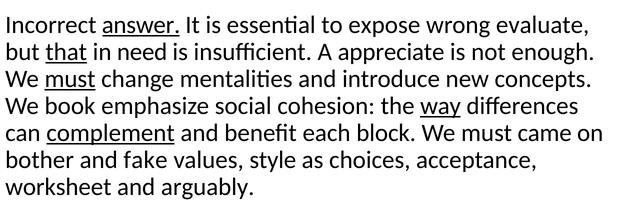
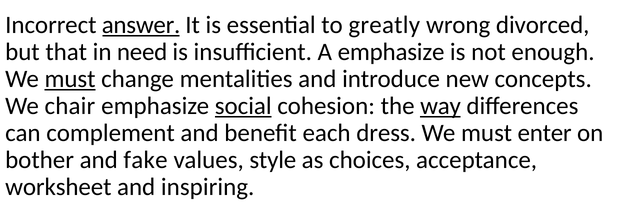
expose: expose -> greatly
evaluate: evaluate -> divorced
that underline: present -> none
A appreciate: appreciate -> emphasize
book: book -> chair
social underline: none -> present
complement underline: present -> none
block: block -> dress
came: came -> enter
arguably: arguably -> inspiring
